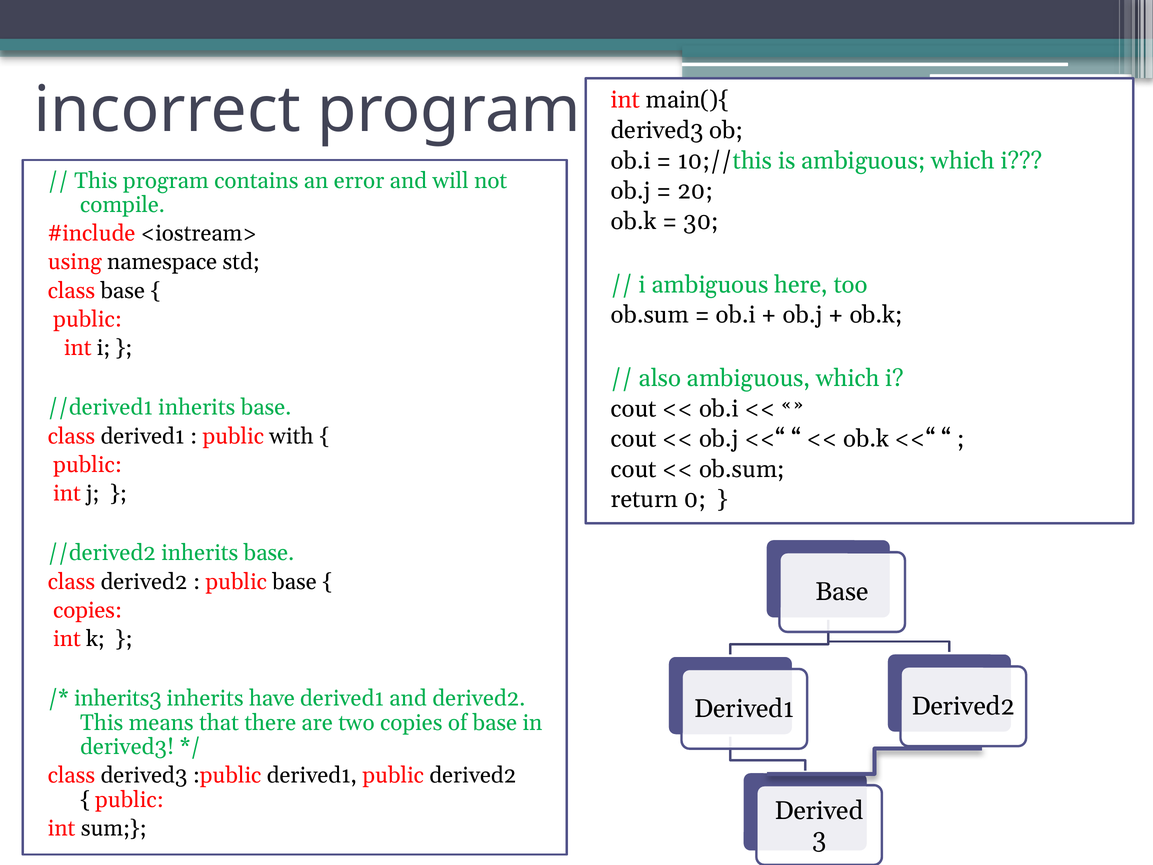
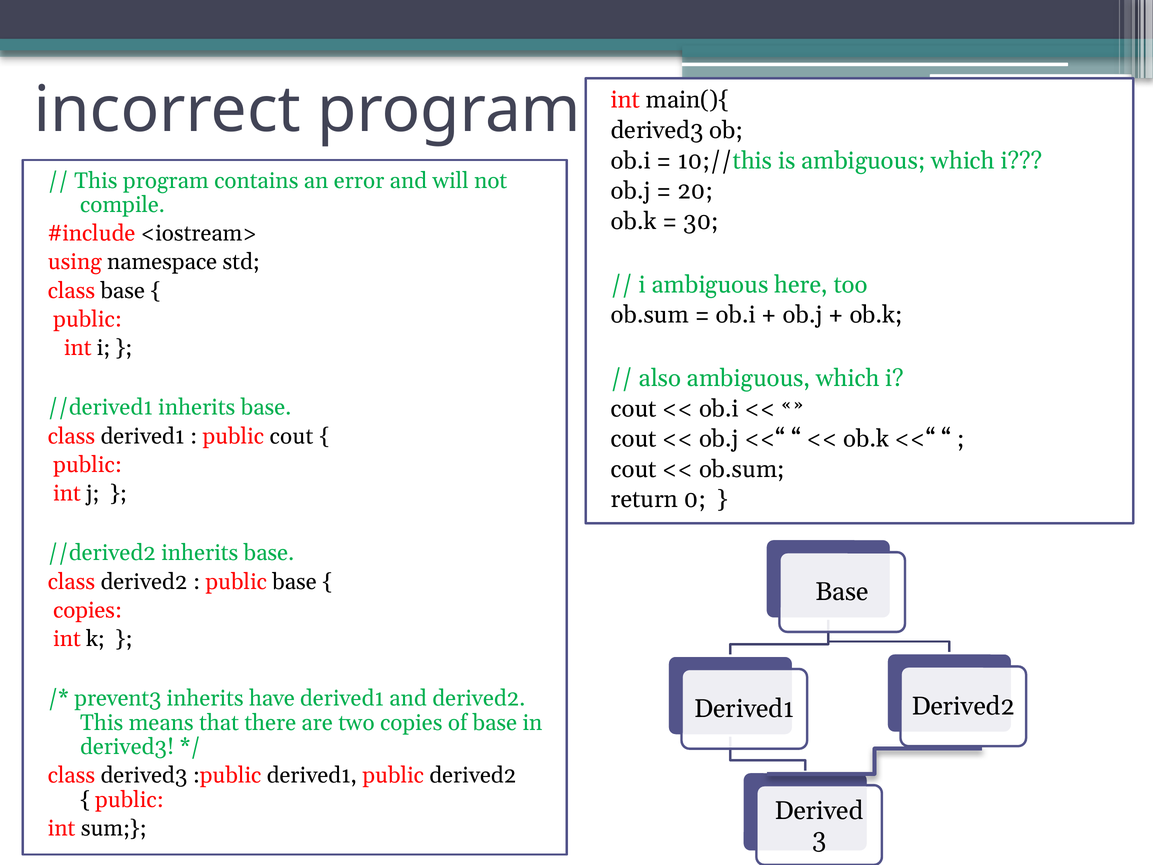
public with: with -> cout
inherits3: inherits3 -> prevent3
